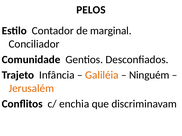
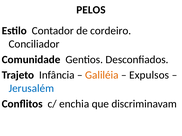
marginal: marginal -> cordeiro
Ninguém: Ninguém -> Expulsos
Jerusalém colour: orange -> blue
